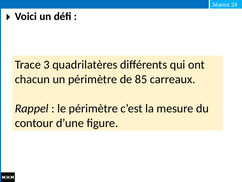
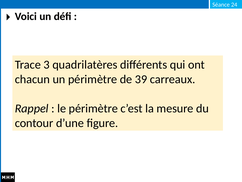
85: 85 -> 39
